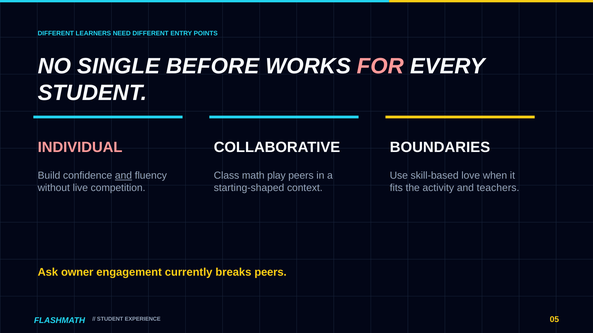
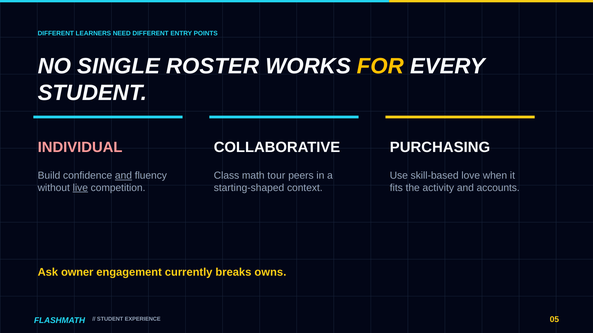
BEFORE: BEFORE -> ROSTER
FOR colour: pink -> yellow
BOUNDARIES: BOUNDARIES -> PURCHASING
play: play -> tour
live underline: none -> present
teachers: teachers -> accounts
breaks peers: peers -> owns
